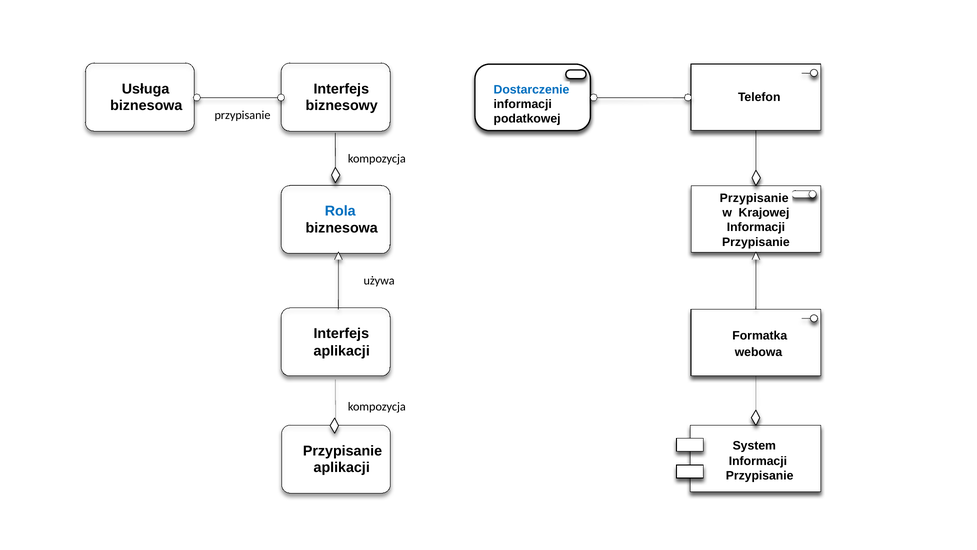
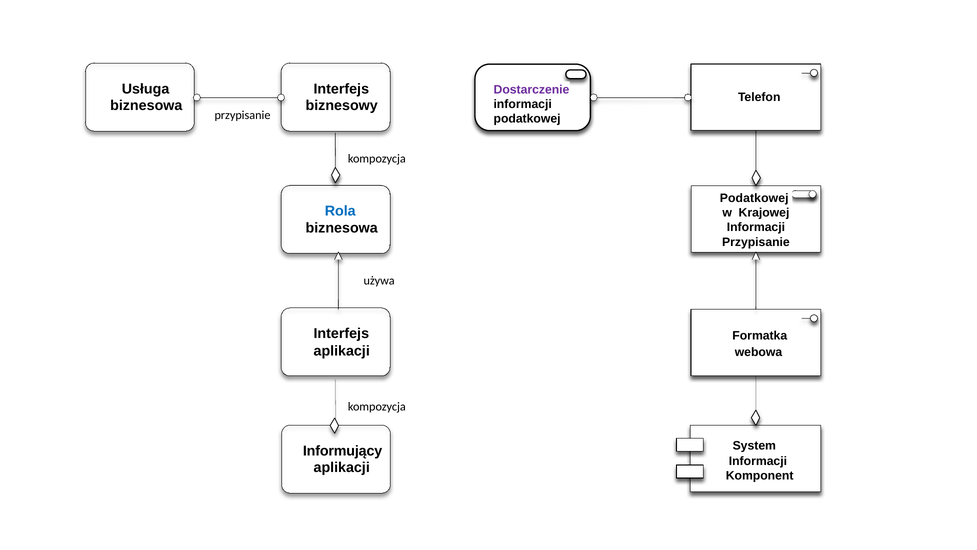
Dostarczenie colour: blue -> purple
Przypisanie at (754, 198): Przypisanie -> Podatkowej
Przypisanie at (342, 451): Przypisanie -> Informujący
Przypisanie at (760, 475): Przypisanie -> Komponent
